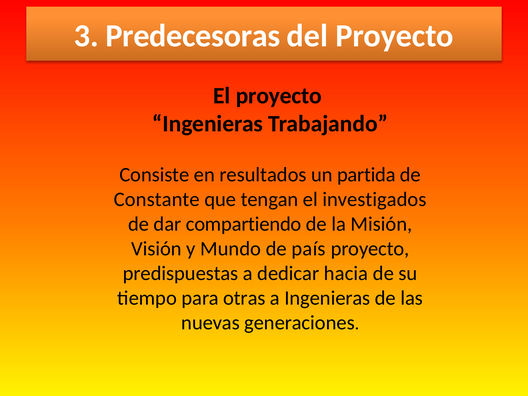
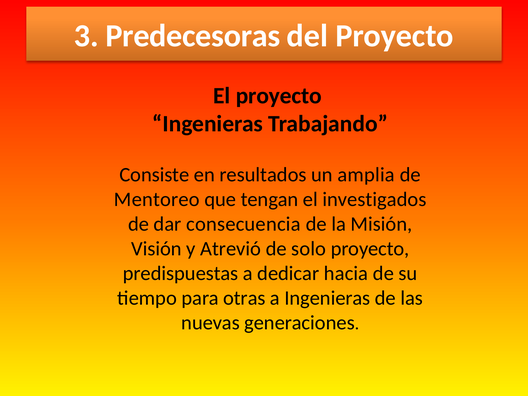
partida: partida -> amplia
Constante: Constante -> Mentoreo
compartiendo: compartiendo -> consecuencia
Mundo: Mundo -> Atrevió
país: país -> solo
